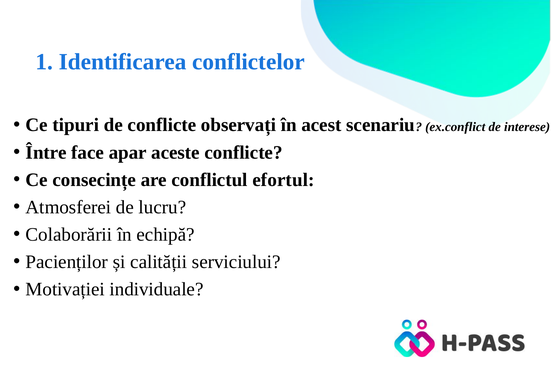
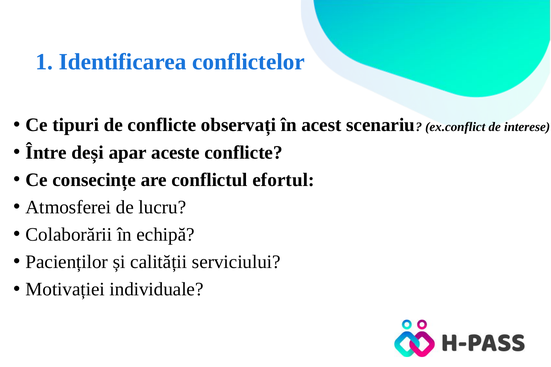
face: face -> deși
